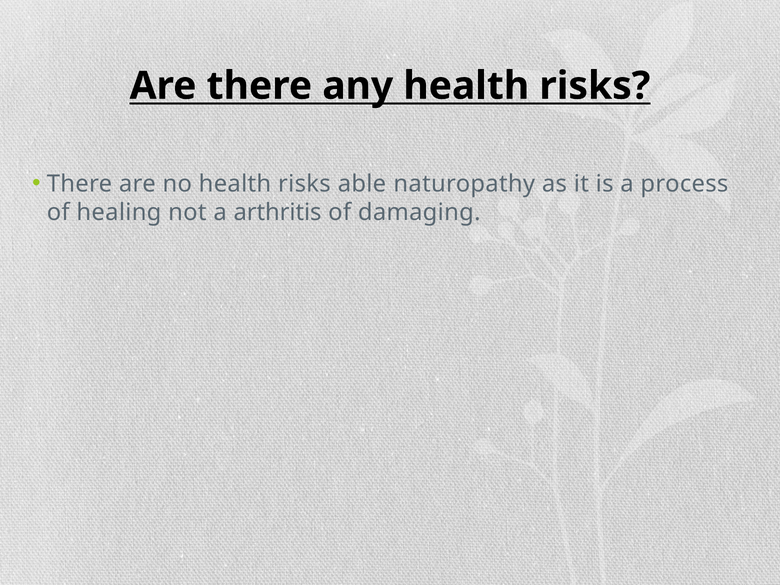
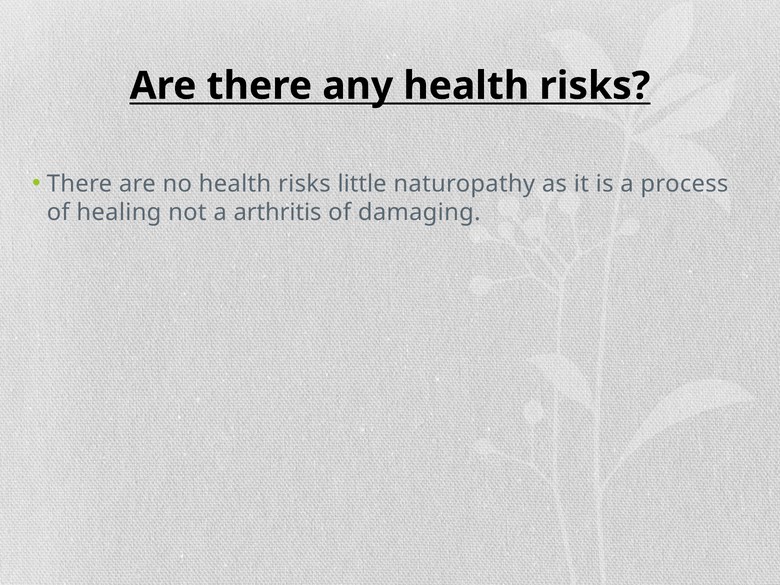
able: able -> little
